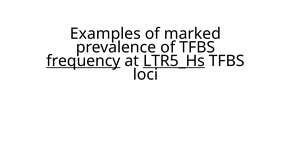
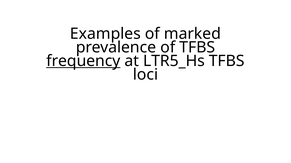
LTR5_Hs underline: present -> none
